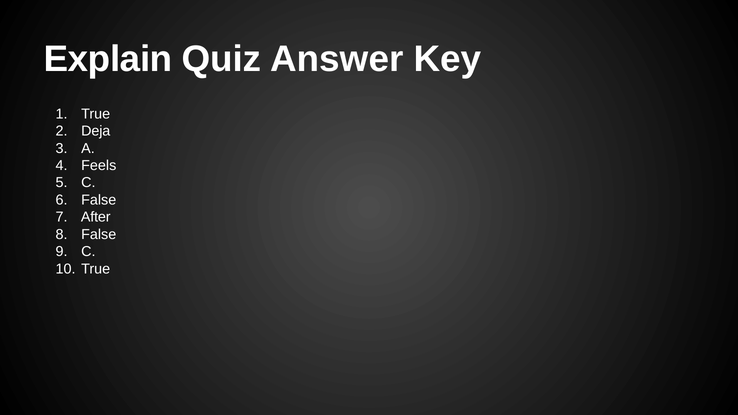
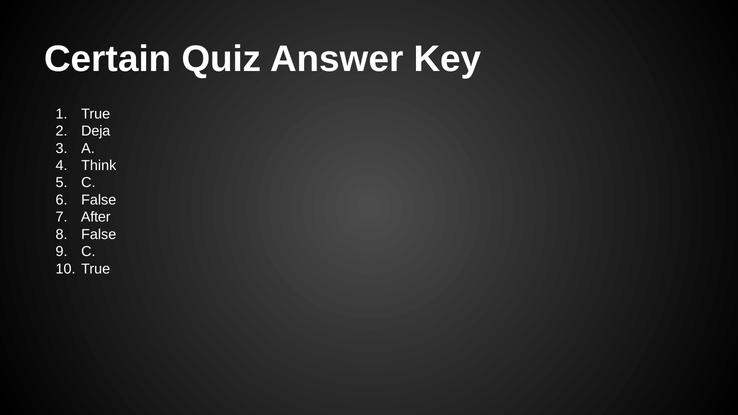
Explain: Explain -> Certain
Feels: Feels -> Think
